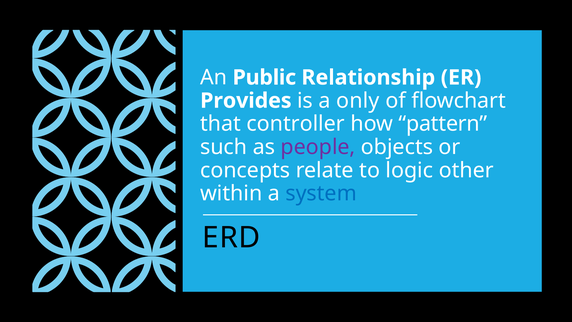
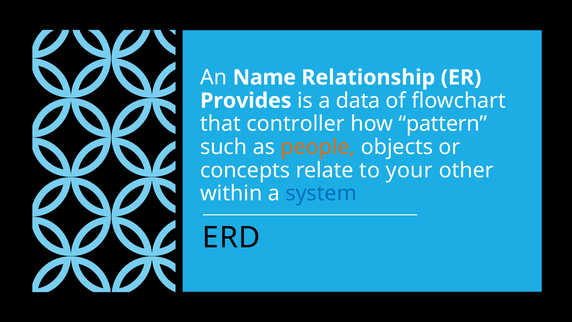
Public: Public -> Name
only: only -> data
people colour: purple -> orange
logic: logic -> your
